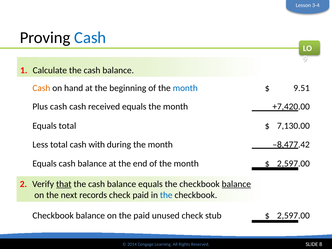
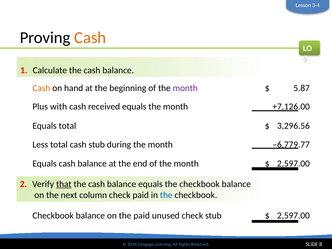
Cash at (90, 38) colour: blue -> orange
month at (185, 88) colour: blue -> purple
9.51: 9.51 -> 5.87
Plus cash: cash -> with
+7,420.00: +7,420.00 -> +7,126.00
7,130.00: 7,130.00 -> 3,296.56
cash with: with -> stub
–8,477.42: –8,477.42 -> –6,779.77
balance at (236, 184) underline: present -> none
records: records -> column
